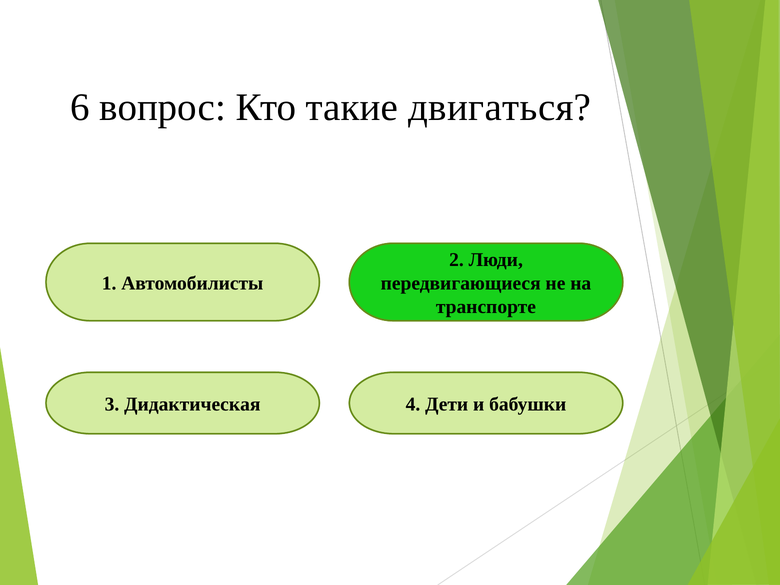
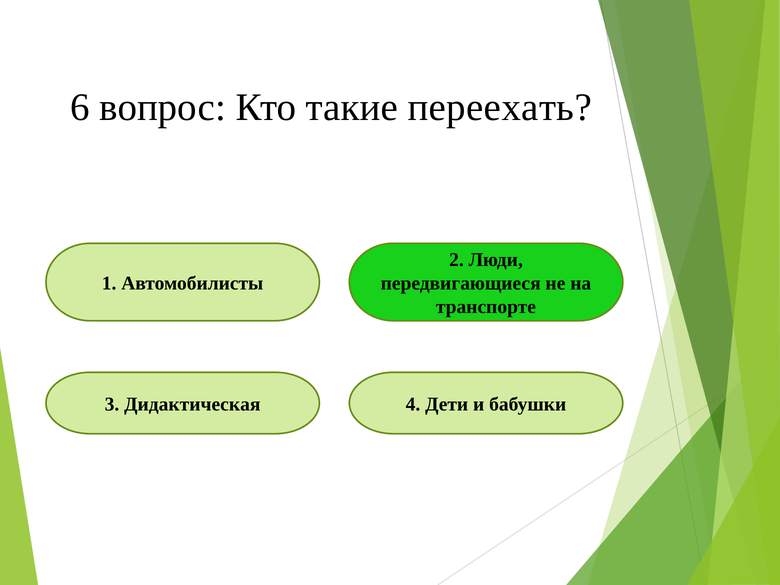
двигаться: двигаться -> переехать
